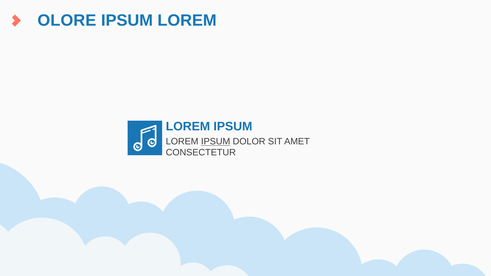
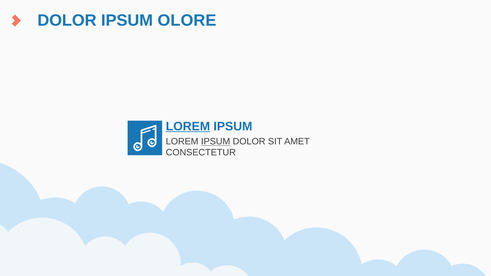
OLORE at (67, 20): OLORE -> DOLOR
LOREM at (187, 20): LOREM -> OLORE
LOREM at (188, 127) underline: none -> present
